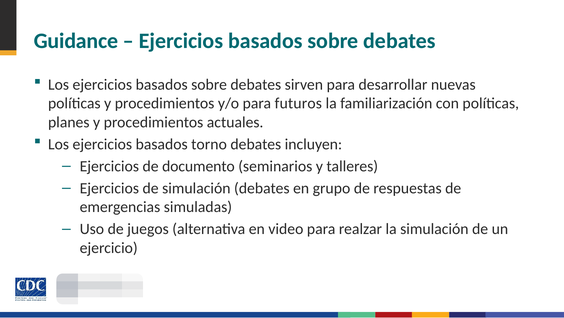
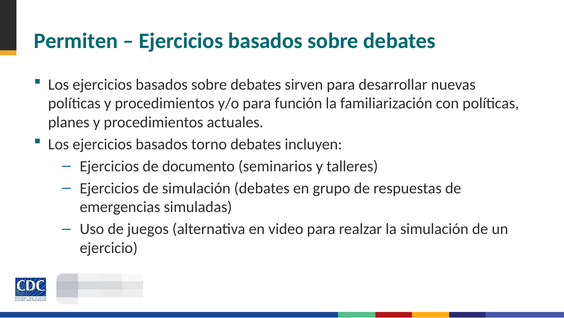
Guidance: Guidance -> Permiten
futuros: futuros -> función
